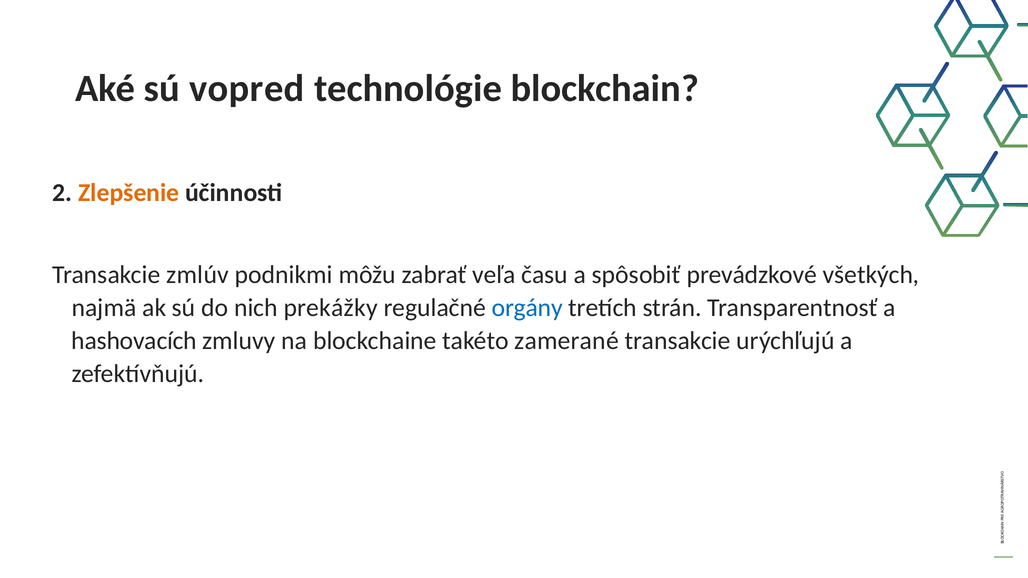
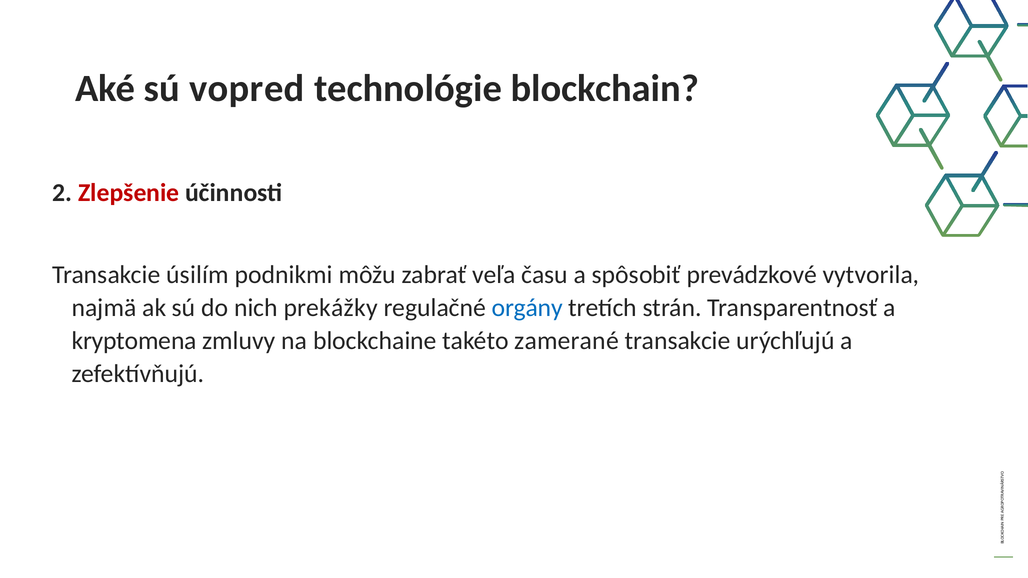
Zlepšenie colour: orange -> red
zmlúv: zmlúv -> úsilím
všetkých: všetkých -> vytvorila
hashovacích: hashovacích -> kryptomena
